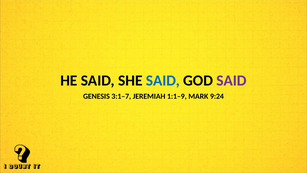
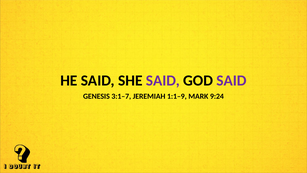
SAID at (163, 80) colour: blue -> purple
